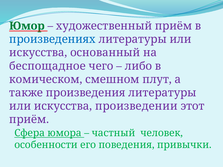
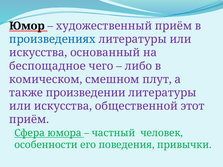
Юмор colour: green -> black
произведения: произведения -> произведении
произведении: произведении -> общественной
